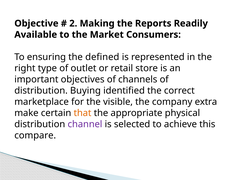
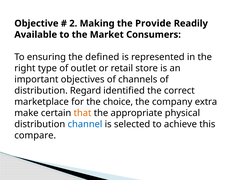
Reports: Reports -> Provide
Buying: Buying -> Regard
visible: visible -> choice
channel colour: purple -> blue
